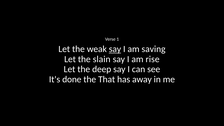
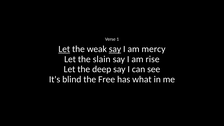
Let at (64, 49) underline: none -> present
saving: saving -> mercy
done: done -> blind
That: That -> Free
away: away -> what
